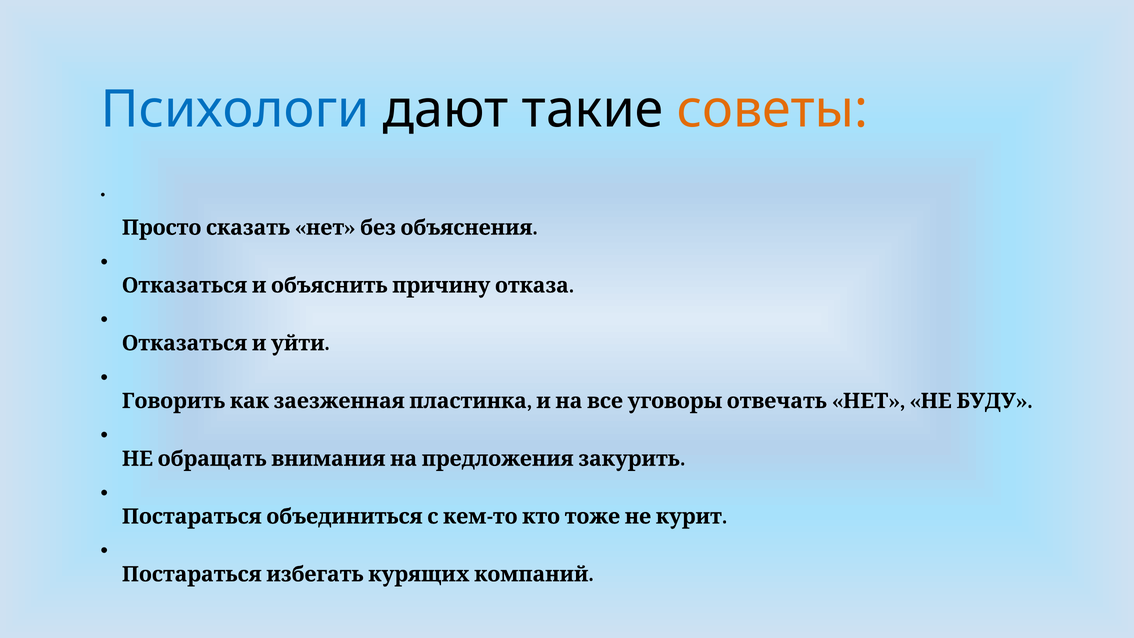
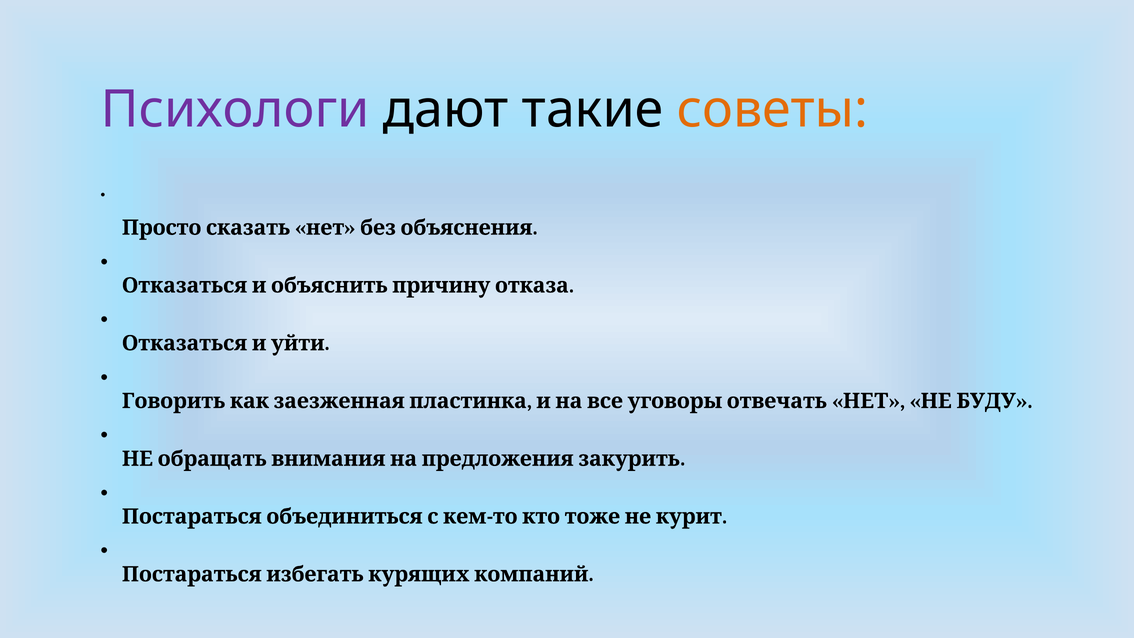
Психологи colour: blue -> purple
